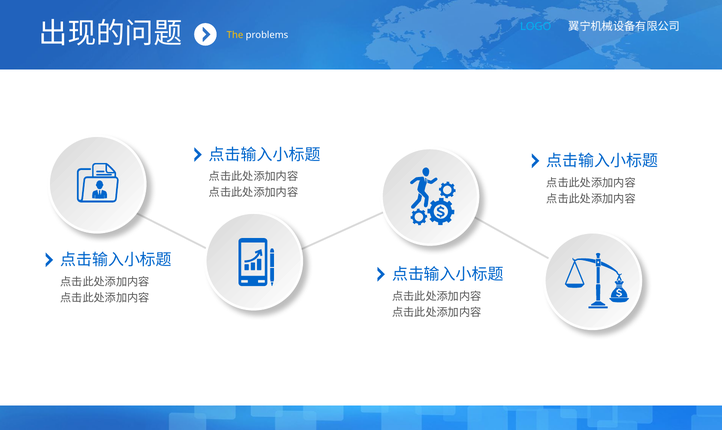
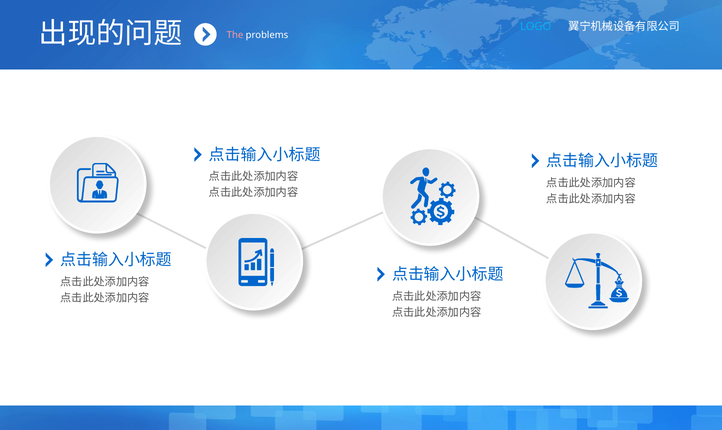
The colour: yellow -> pink
